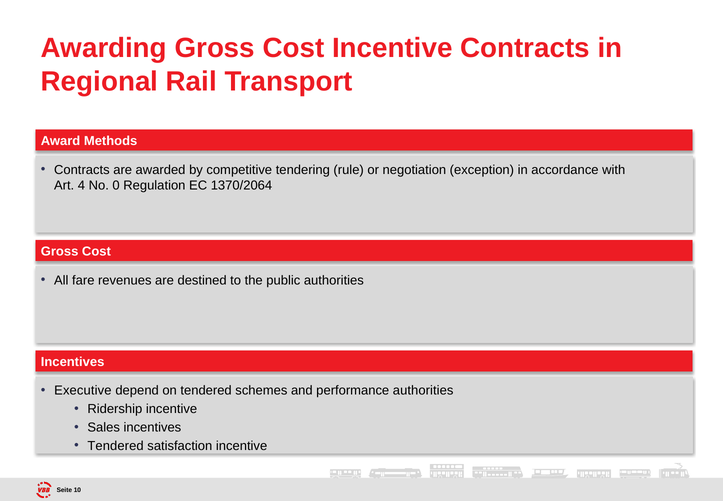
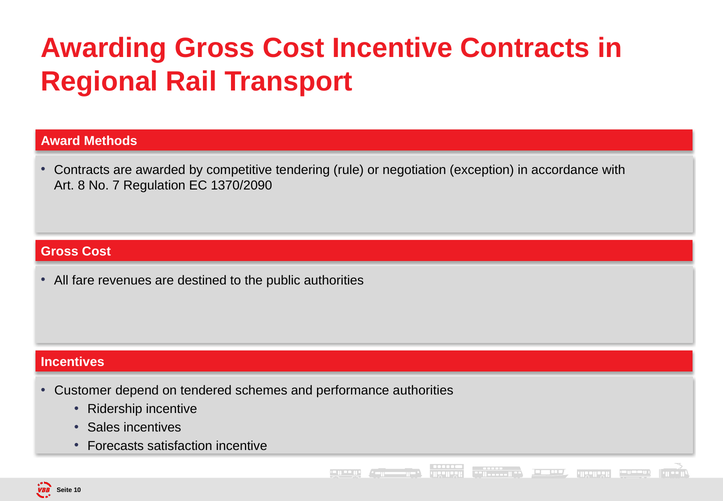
4: 4 -> 8
0: 0 -> 7
1370/2064: 1370/2064 -> 1370/2090
Executive: Executive -> Customer
Tendered at (116, 445): Tendered -> Forecasts
